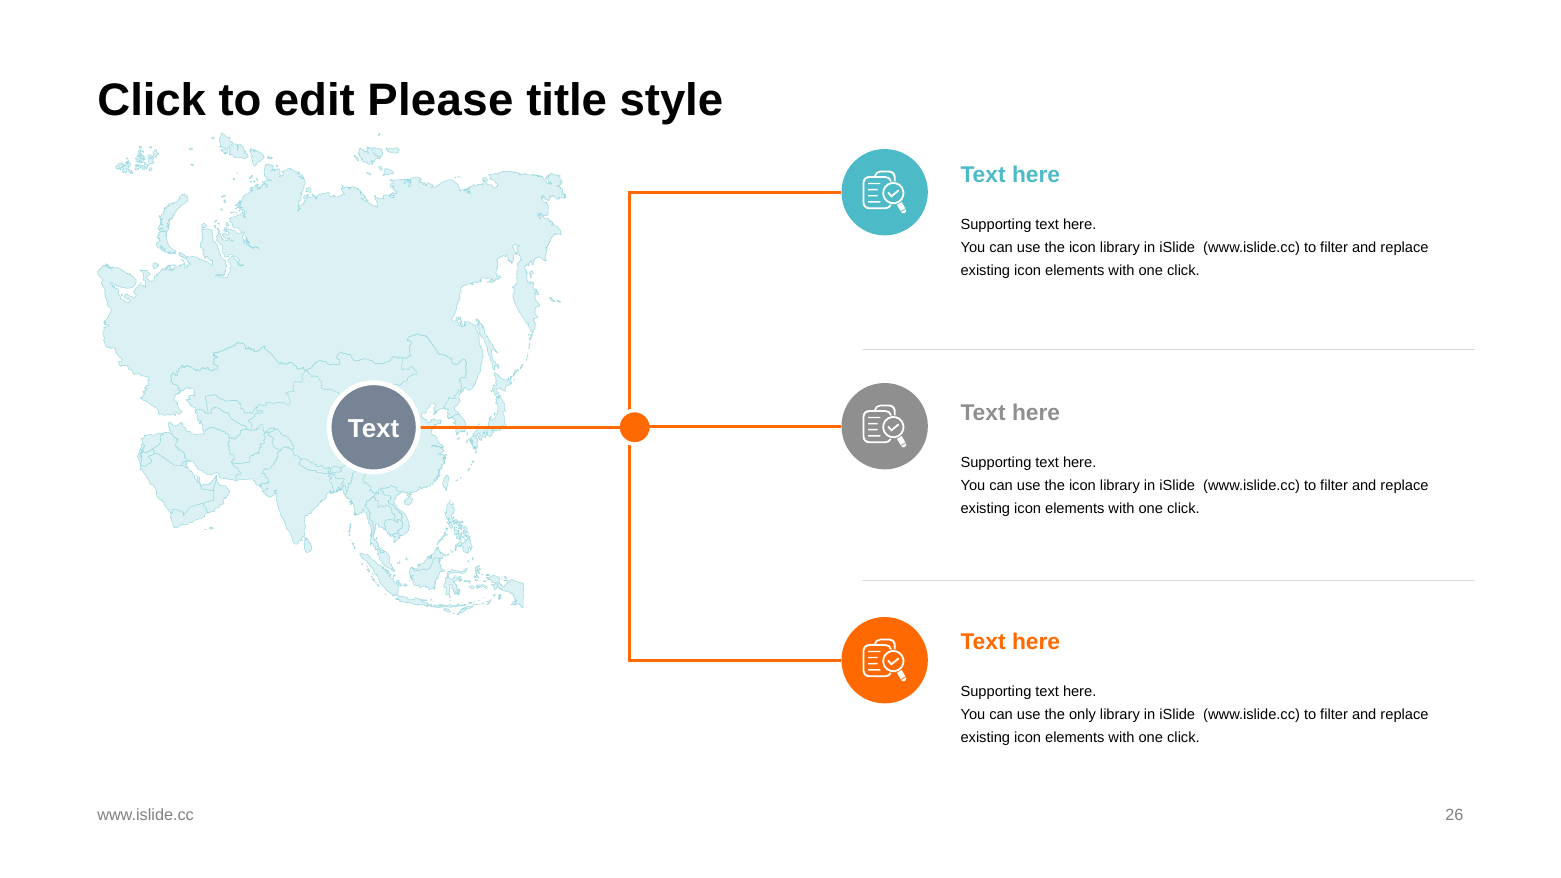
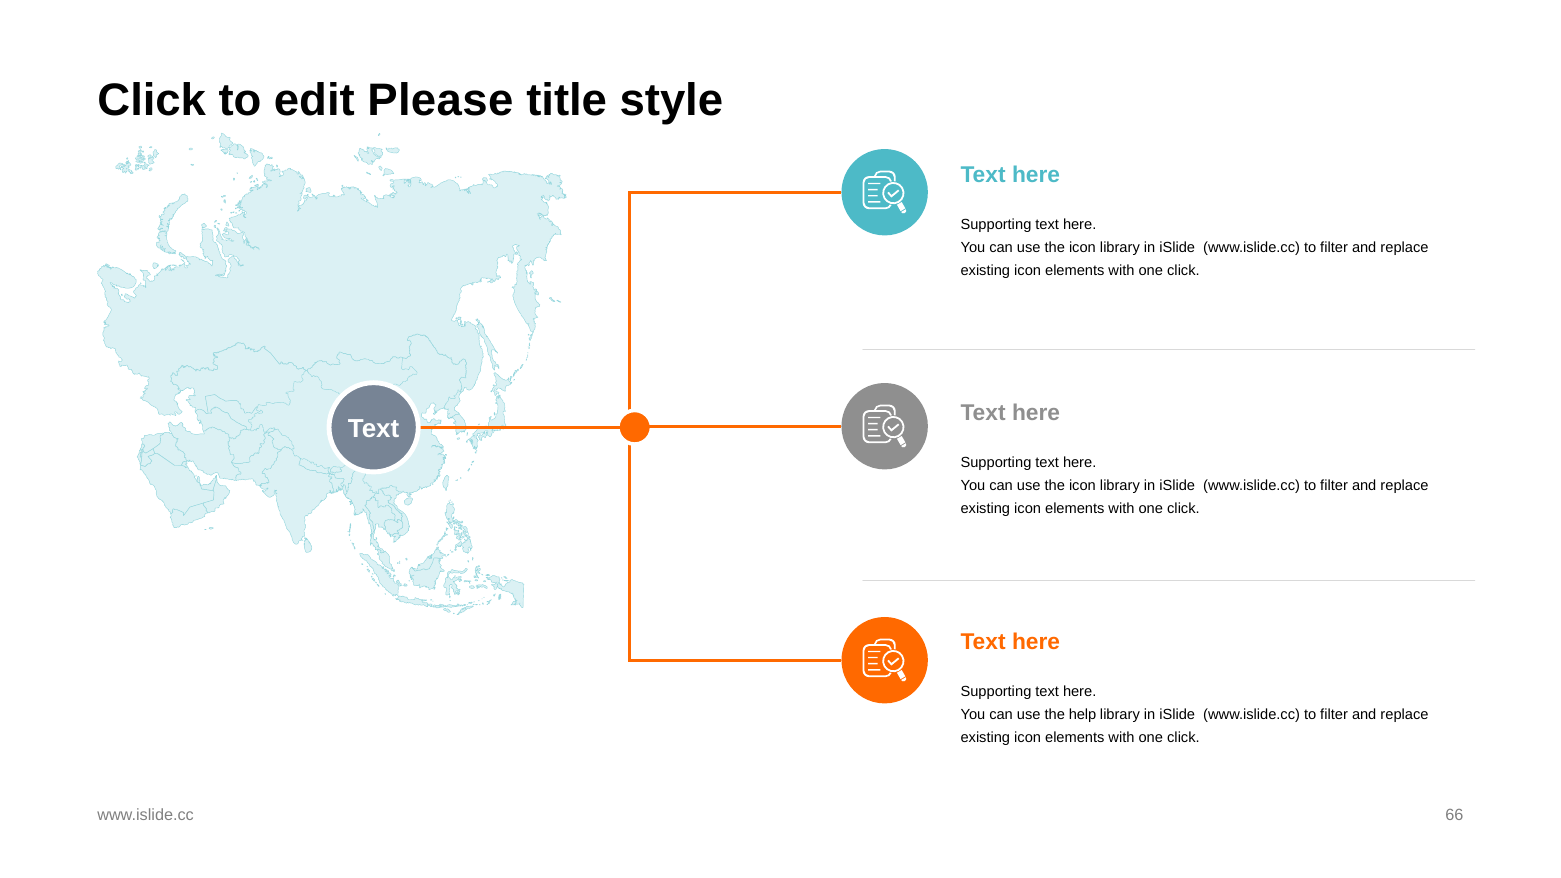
only: only -> help
26: 26 -> 66
